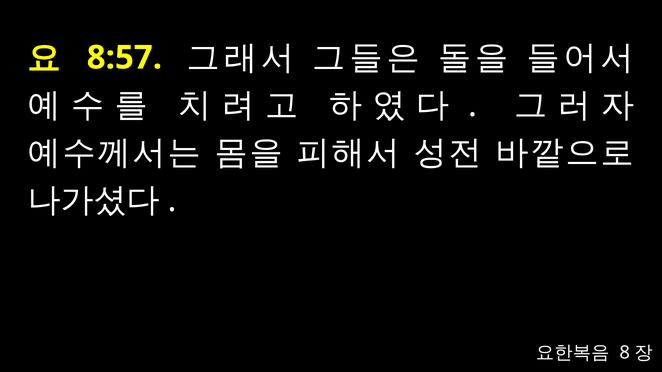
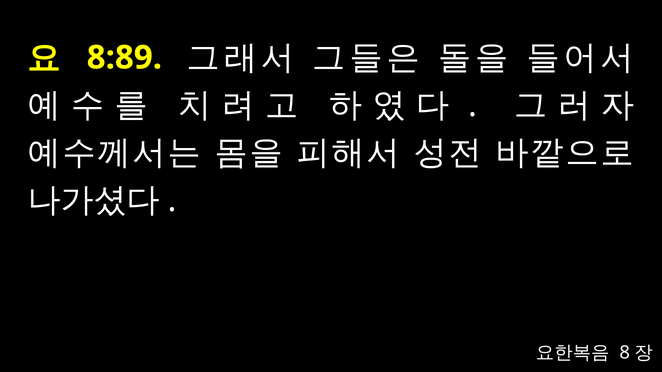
8:57: 8:57 -> 8:89
